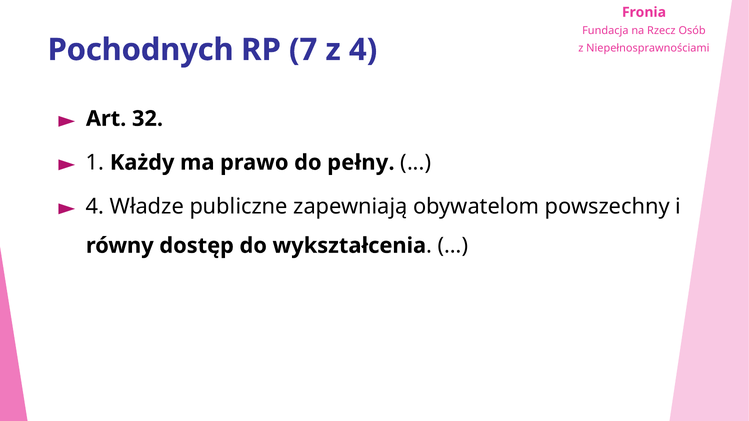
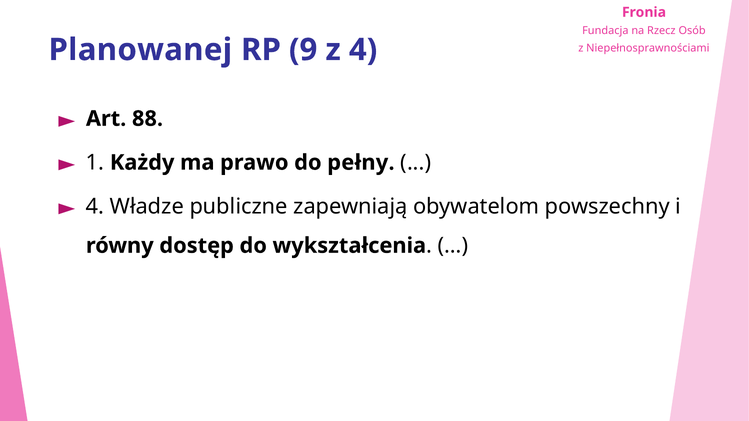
Pochodnych: Pochodnych -> Planowanej
7: 7 -> 9
32: 32 -> 88
